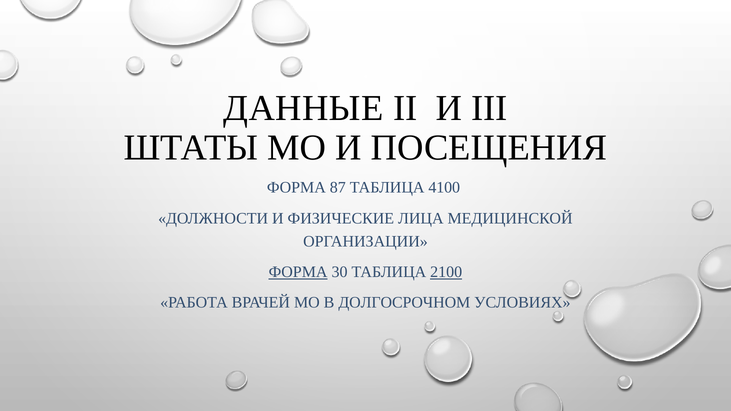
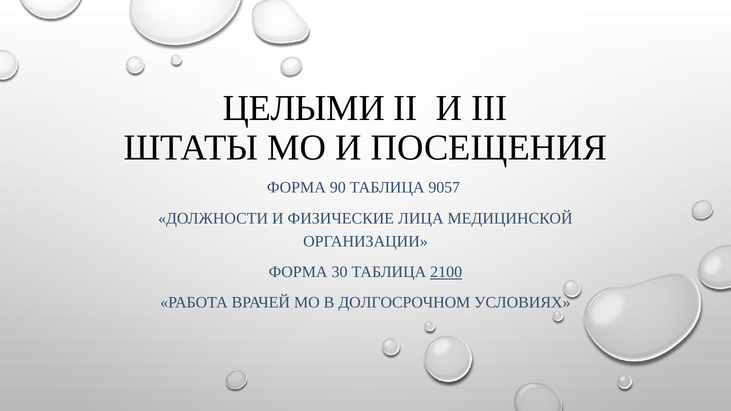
ДАННЫЕ: ДАННЫЕ -> ЦЕЛЫМИ
87: 87 -> 90
4100: 4100 -> 9057
ФОРМА at (298, 272) underline: present -> none
